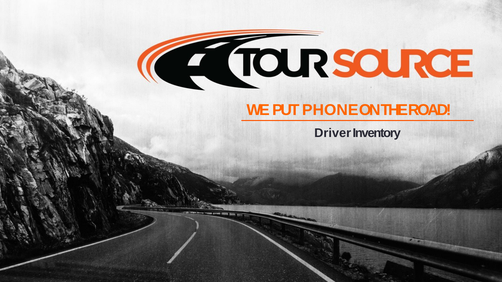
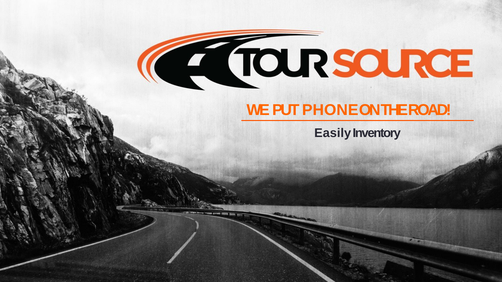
Driver: Driver -> Easily
